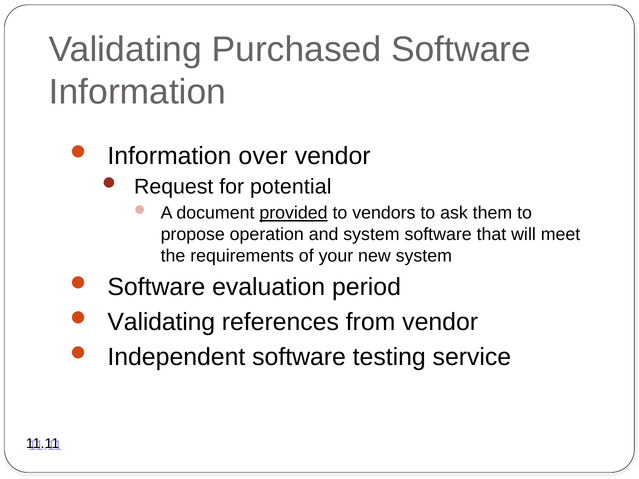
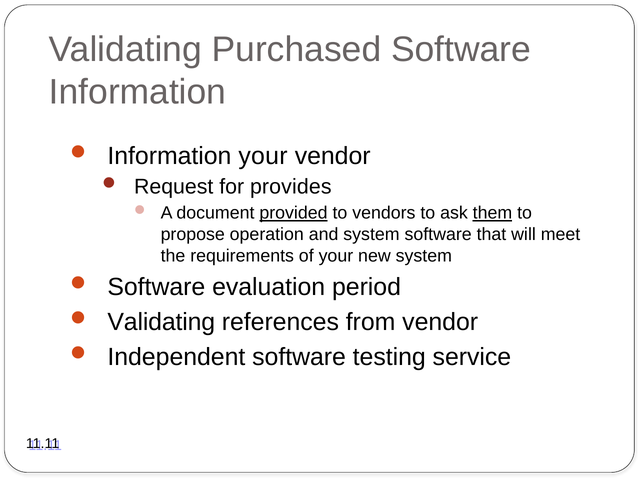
Information over: over -> your
potential: potential -> provides
them underline: none -> present
